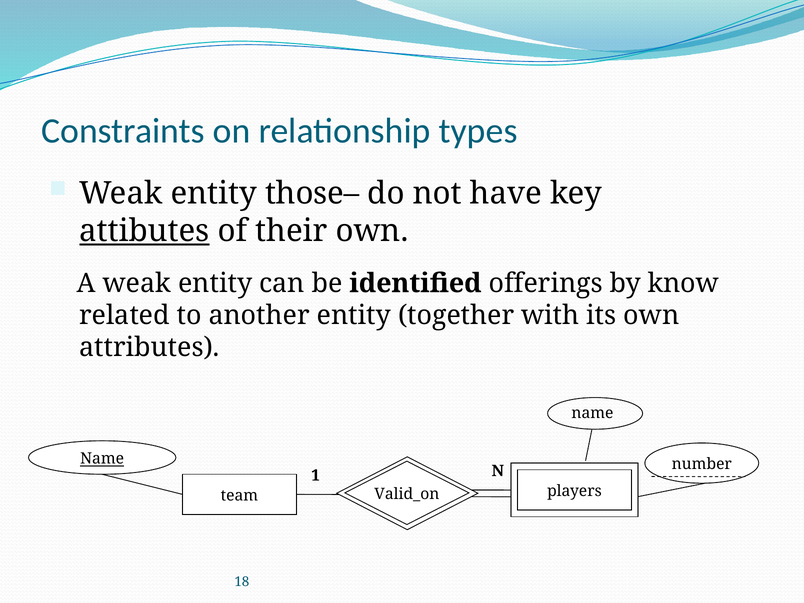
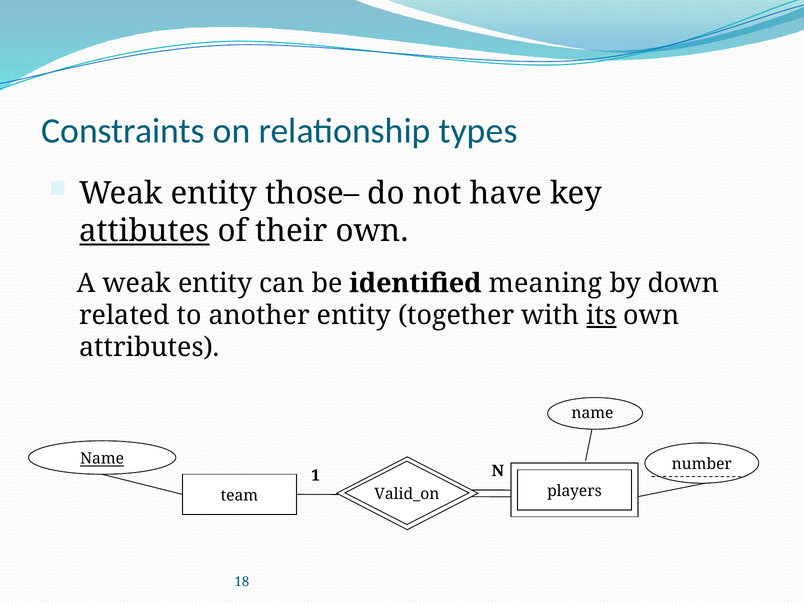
offerings: offerings -> meaning
know: know -> down
its underline: none -> present
